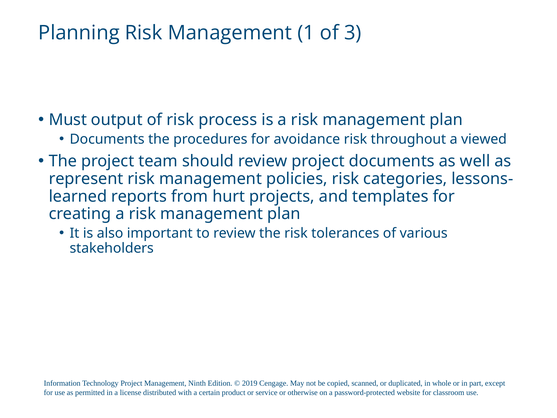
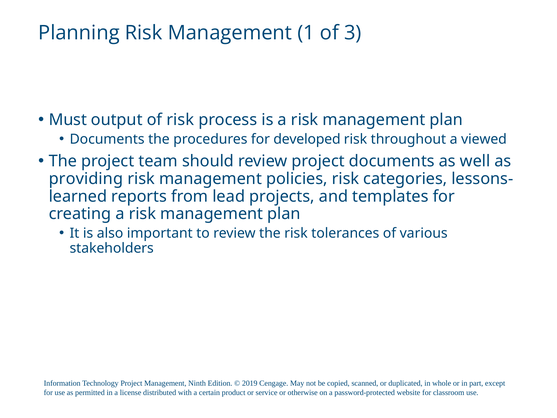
avoidance: avoidance -> developed
represent: represent -> providing
hurt: hurt -> lead
